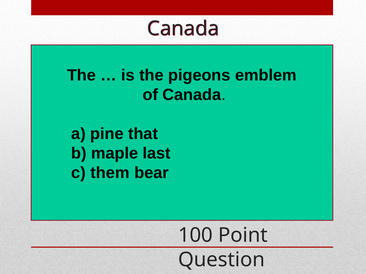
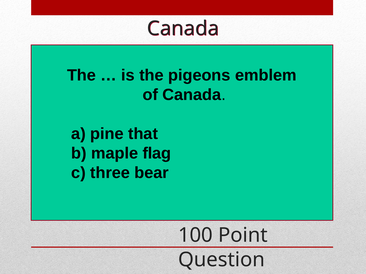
last: last -> flag
them: them -> three
